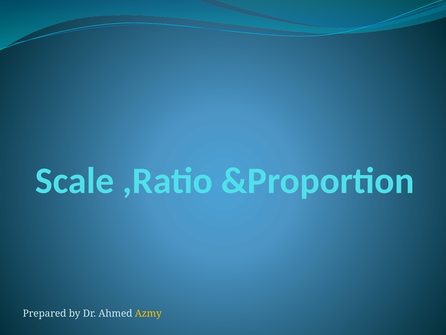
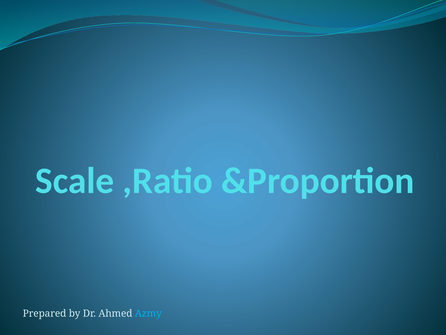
Azmy colour: yellow -> light blue
